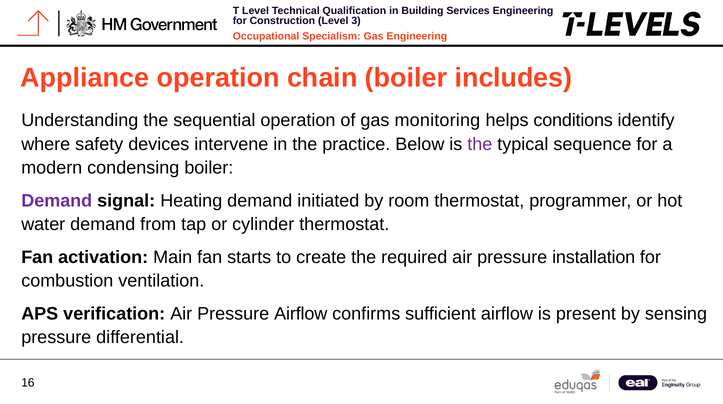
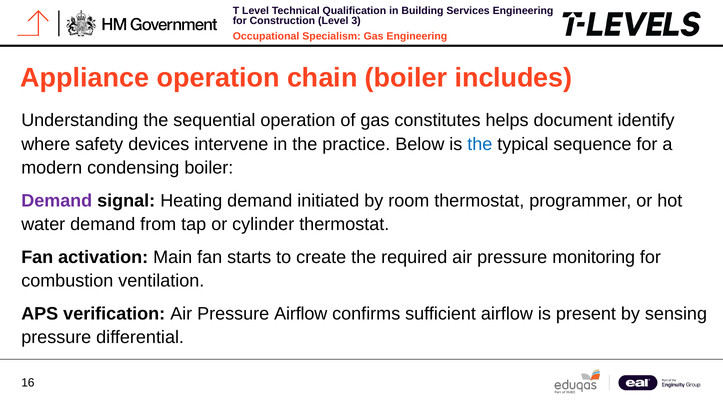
monitoring: monitoring -> constitutes
conditions: conditions -> document
the at (480, 144) colour: purple -> blue
installation: installation -> monitoring
